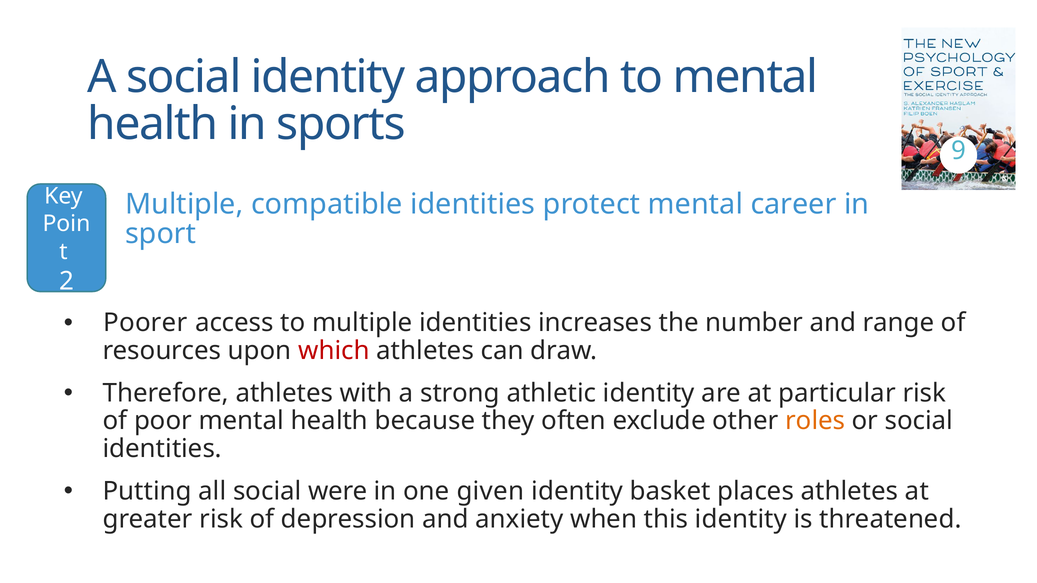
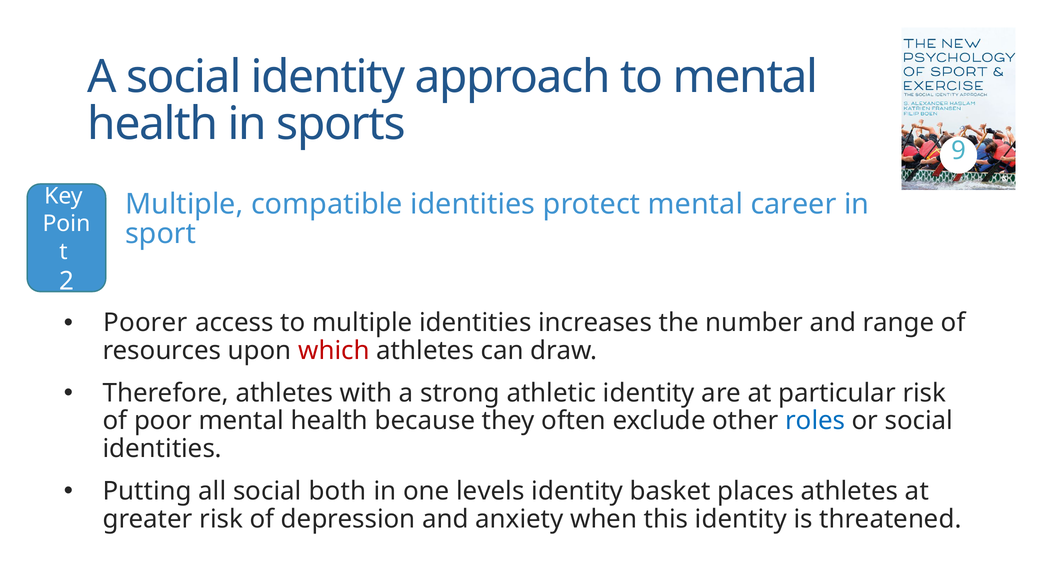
roles colour: orange -> blue
were: were -> both
given: given -> levels
